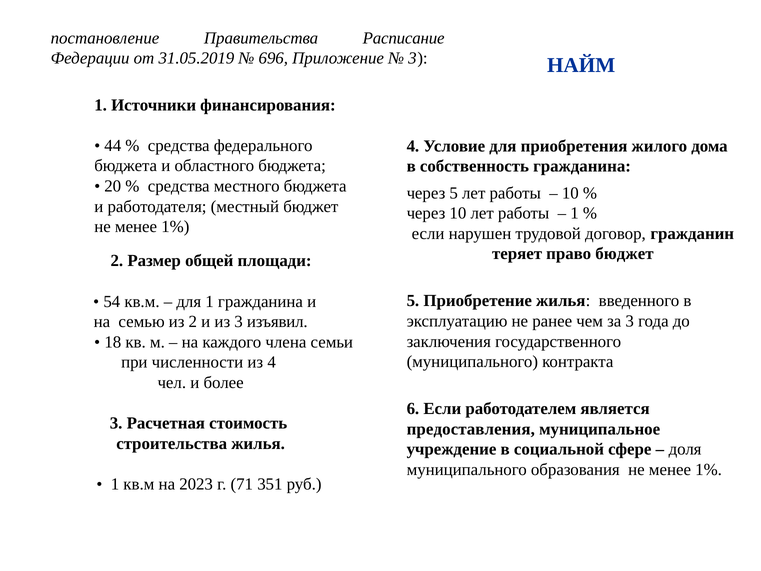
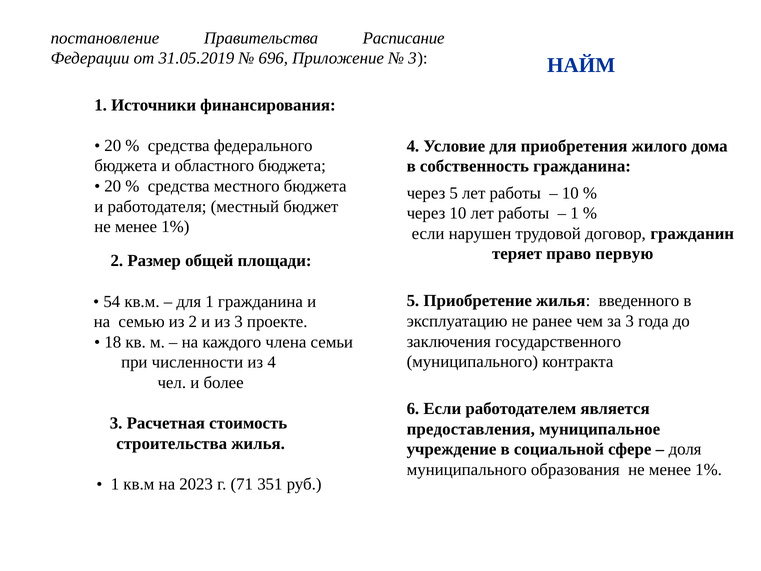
44 at (113, 146): 44 -> 20
право бюджет: бюджет -> первую
изъявил: изъявил -> проекте
